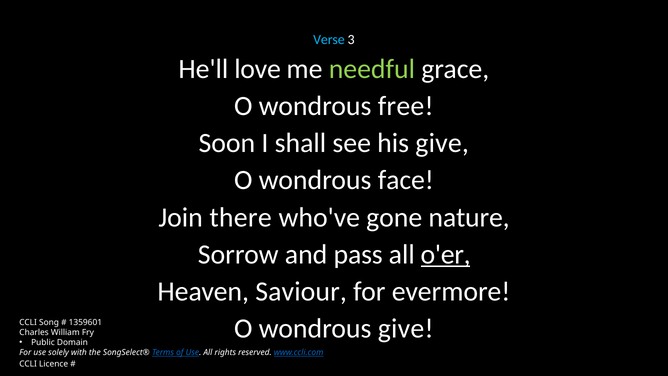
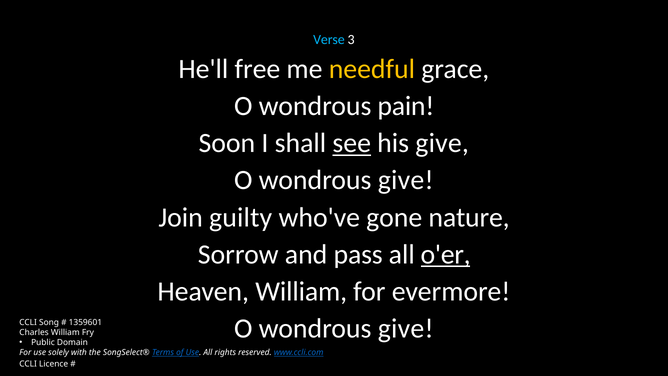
love: love -> free
needful colour: light green -> yellow
free: free -> pain
see underline: none -> present
face at (406, 180): face -> give
there: there -> guilty
Heaven Saviour: Saviour -> William
